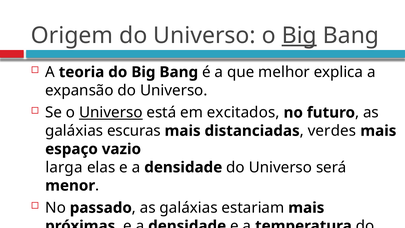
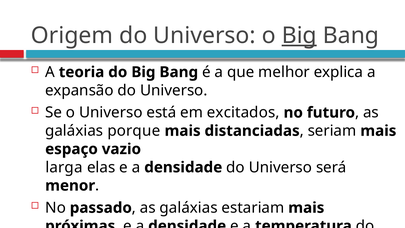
Universo at (111, 112) underline: present -> none
escuras: escuras -> porque
verdes at (332, 131): verdes -> seriam
